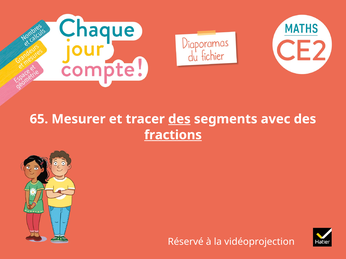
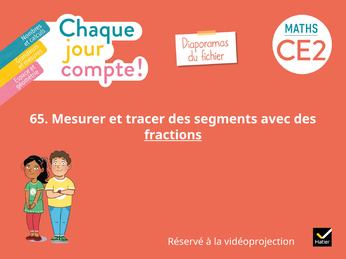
des at (179, 119) underline: present -> none
